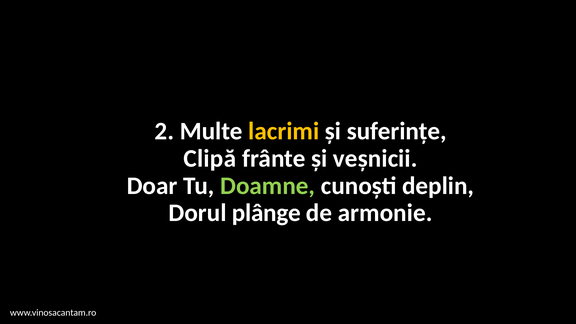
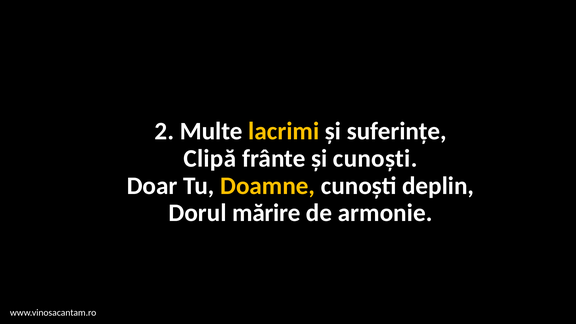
și veșnicii: veșnicii -> cunoști
Doamne colour: light green -> yellow
plânge: plânge -> mărire
